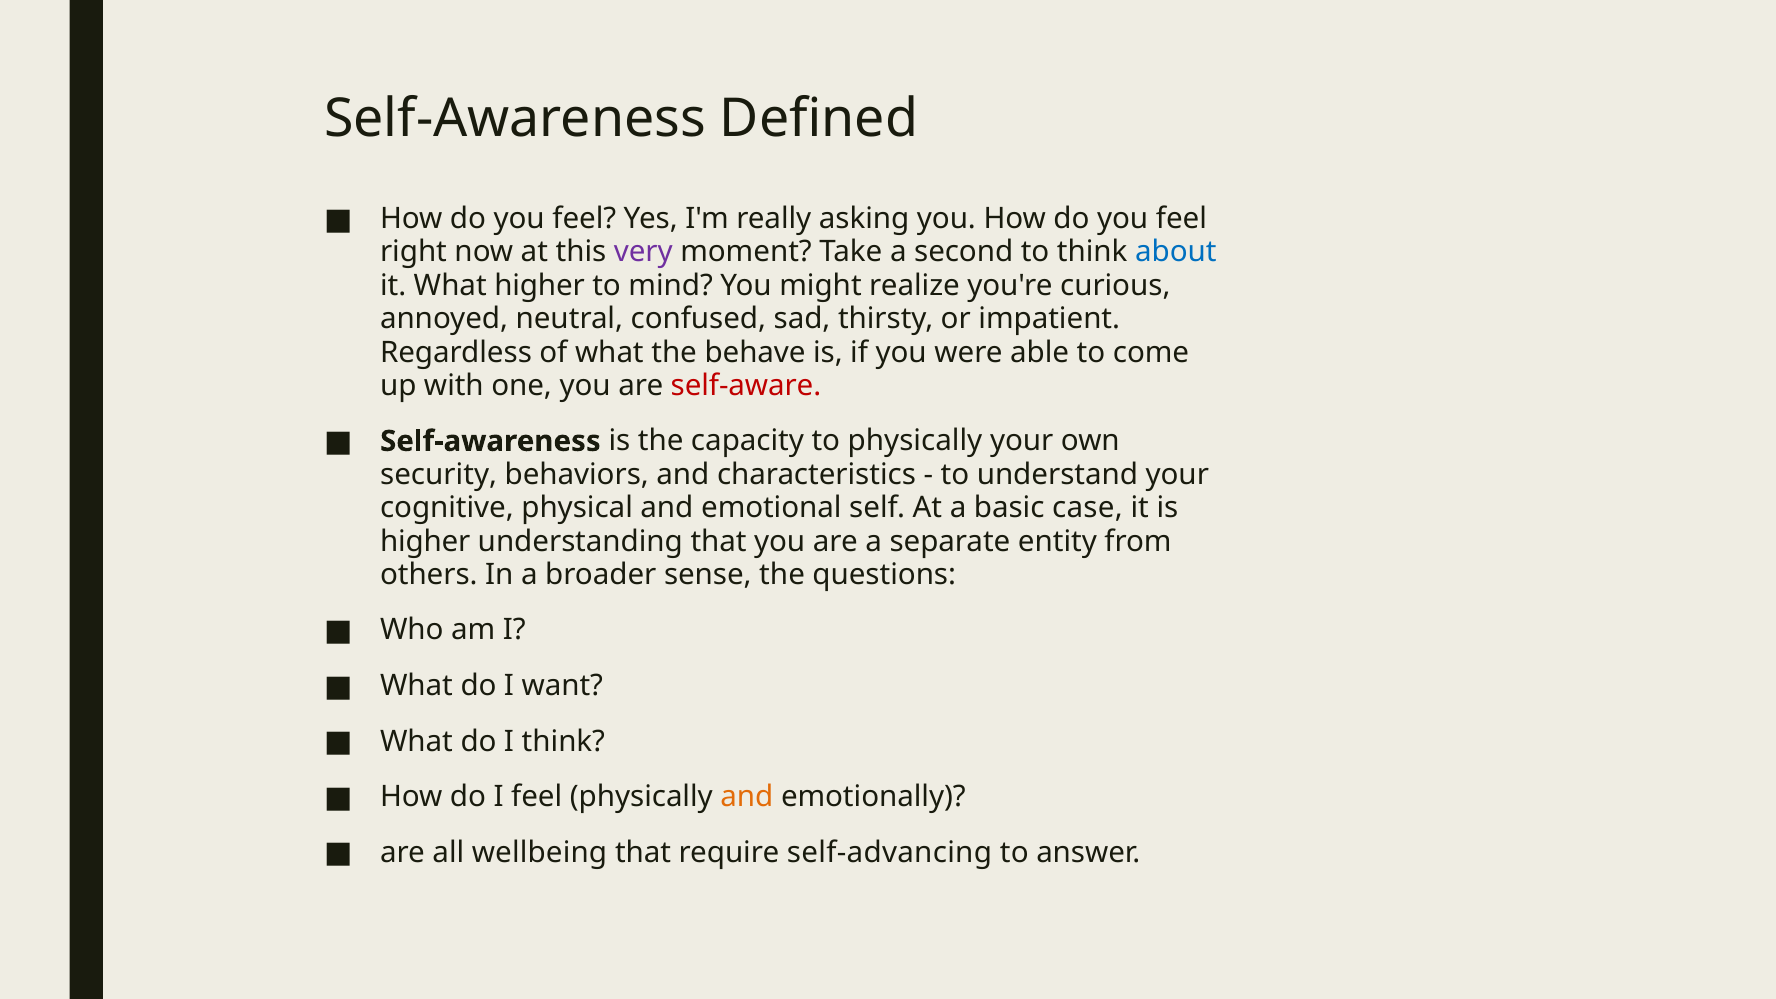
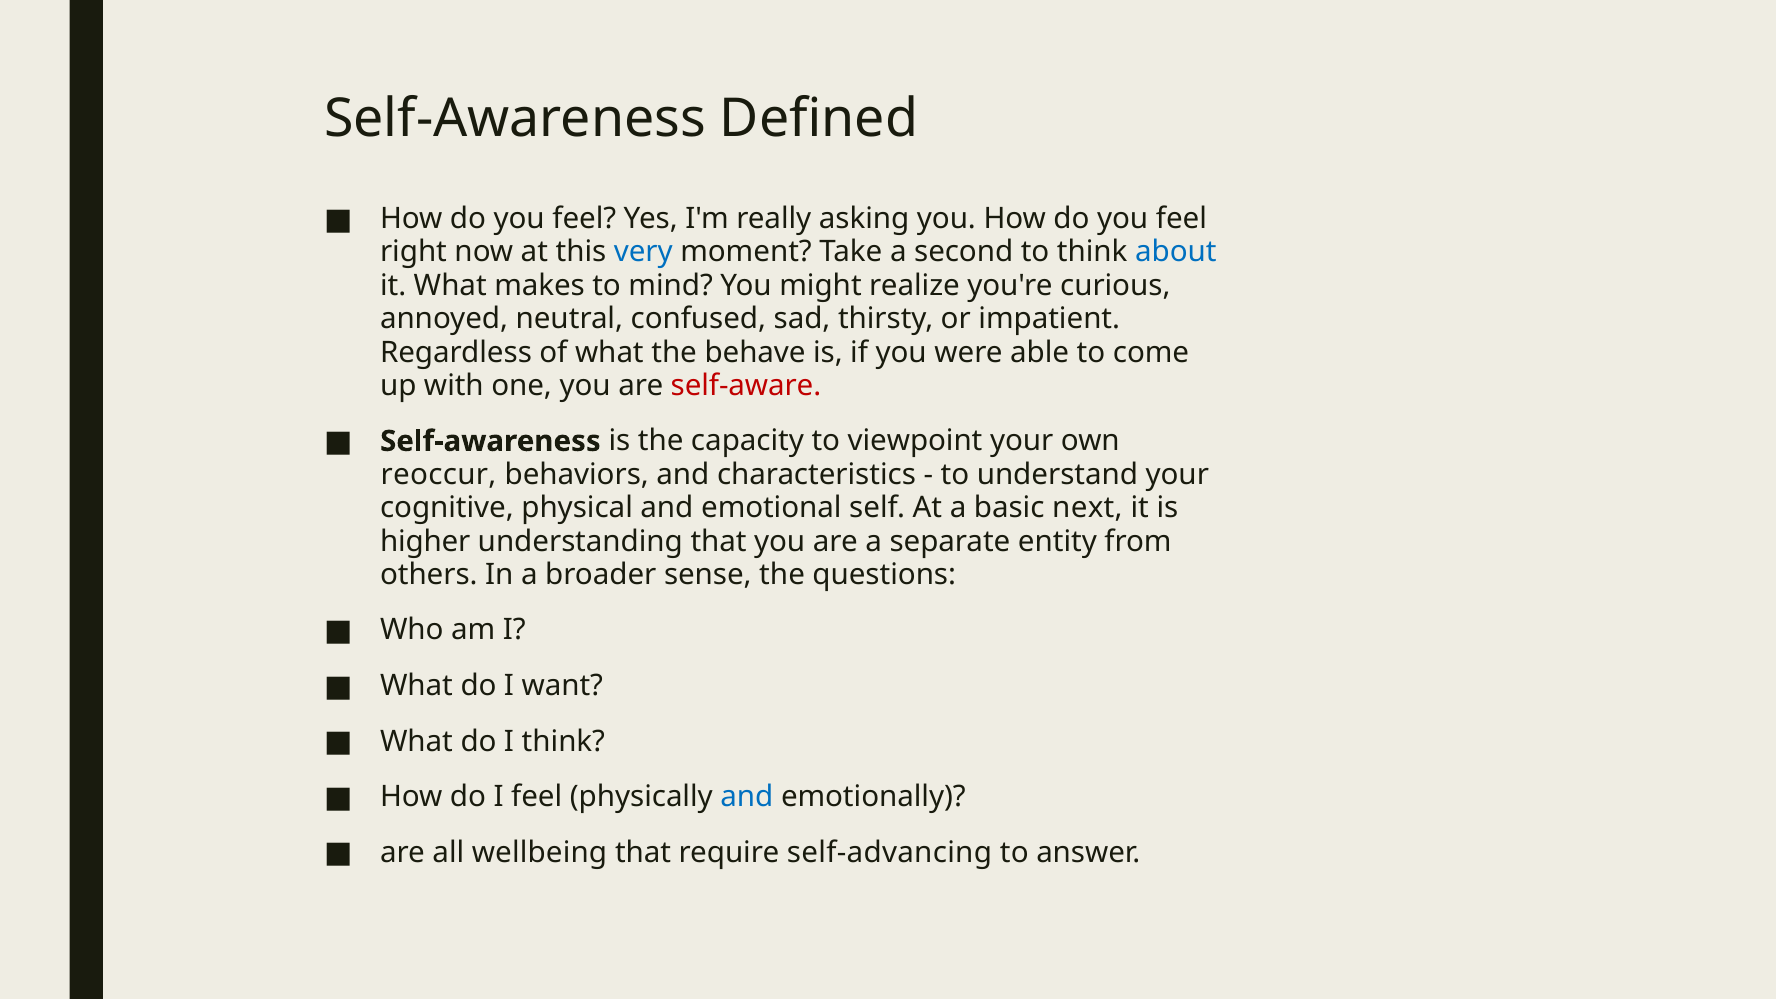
very colour: purple -> blue
What higher: higher -> makes
to physically: physically -> viewpoint
security: security -> reoccur
case: case -> next
and at (747, 797) colour: orange -> blue
